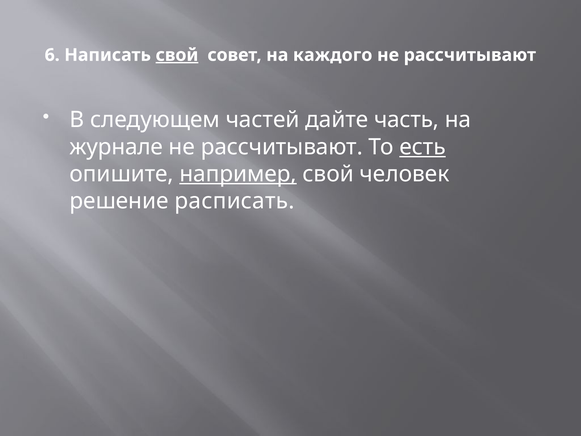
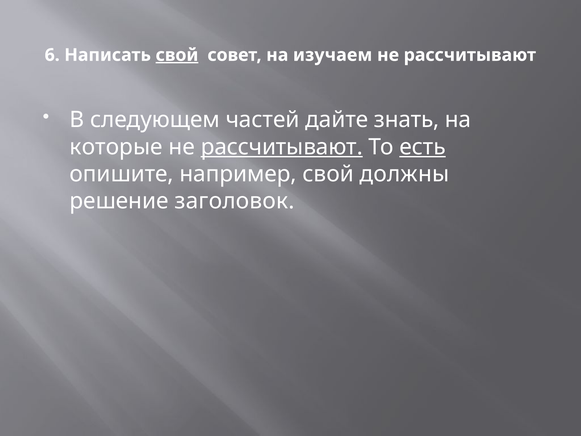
каждого: каждого -> изучаем
часть: часть -> знать
журнале: журнале -> которые
рассчитывают at (282, 147) underline: none -> present
например underline: present -> none
человек: человек -> должны
расписать: расписать -> заголовок
